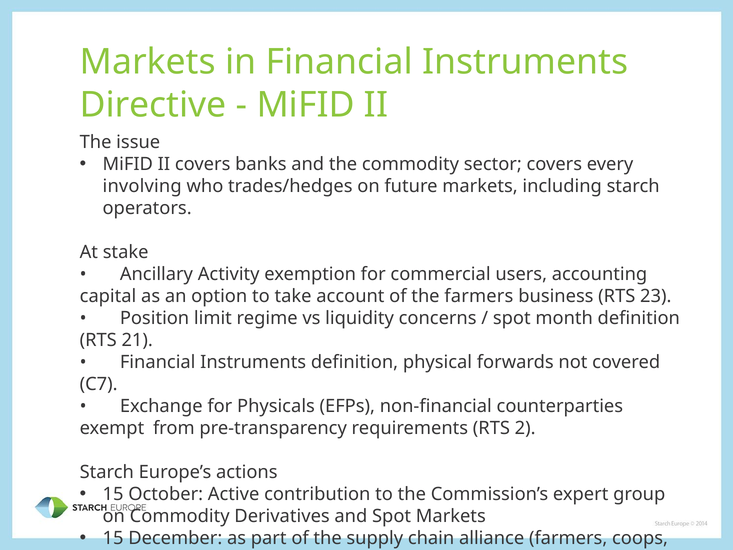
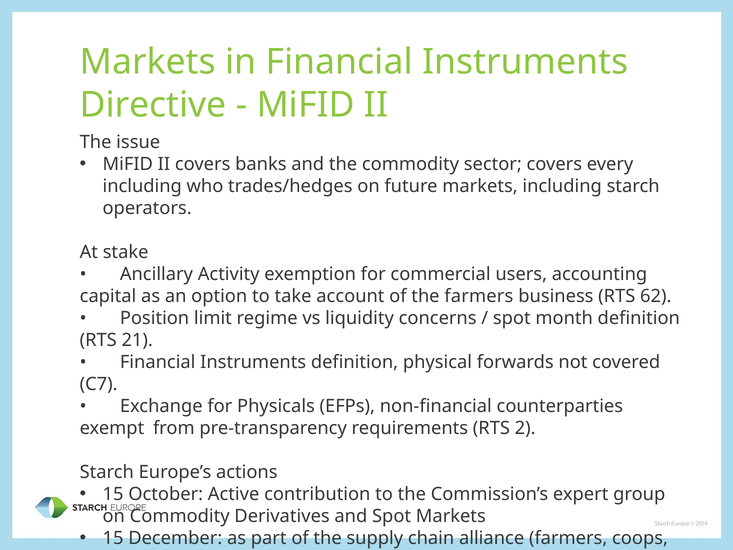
involving at (142, 186): involving -> including
23: 23 -> 62
